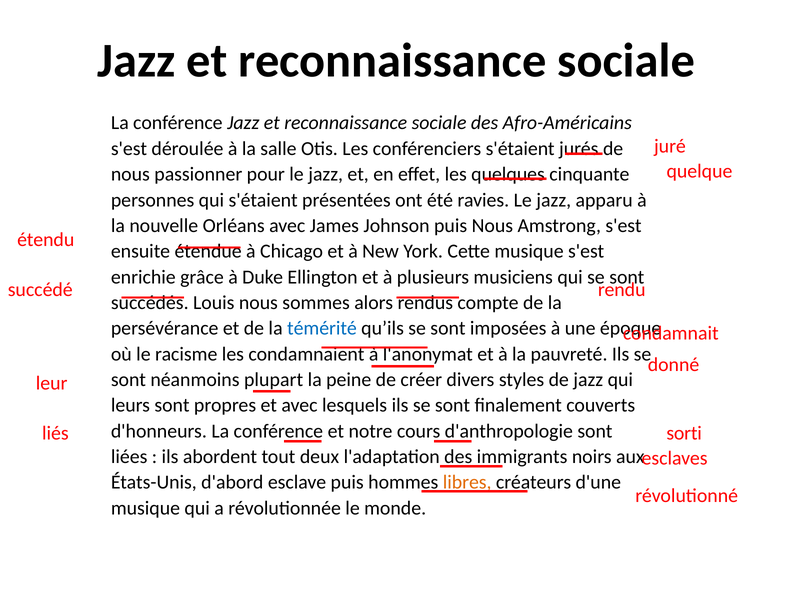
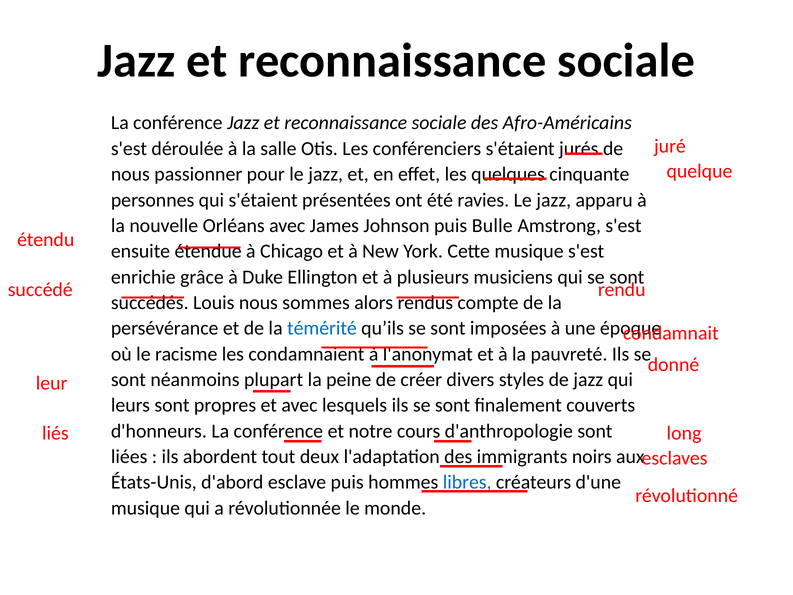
puis Nous: Nous -> Bulle
sorti: sorti -> long
libres colour: orange -> blue
